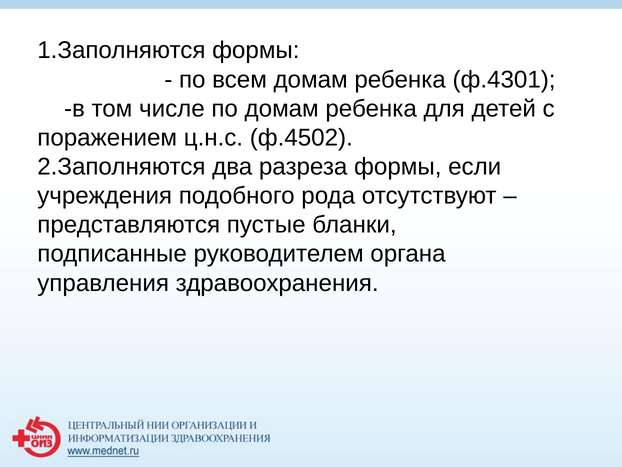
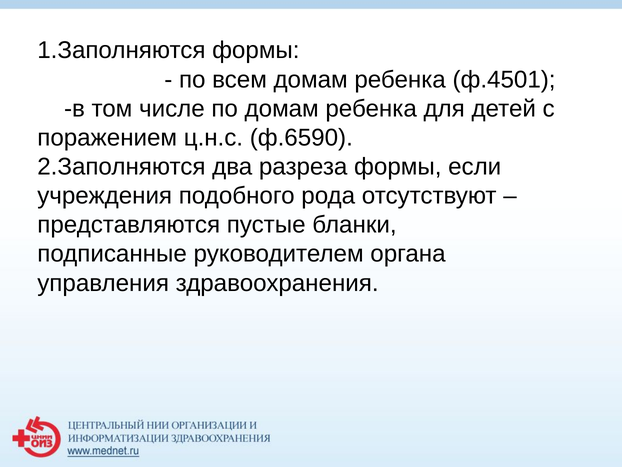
ф.4301: ф.4301 -> ф.4501
ф.4502: ф.4502 -> ф.6590
